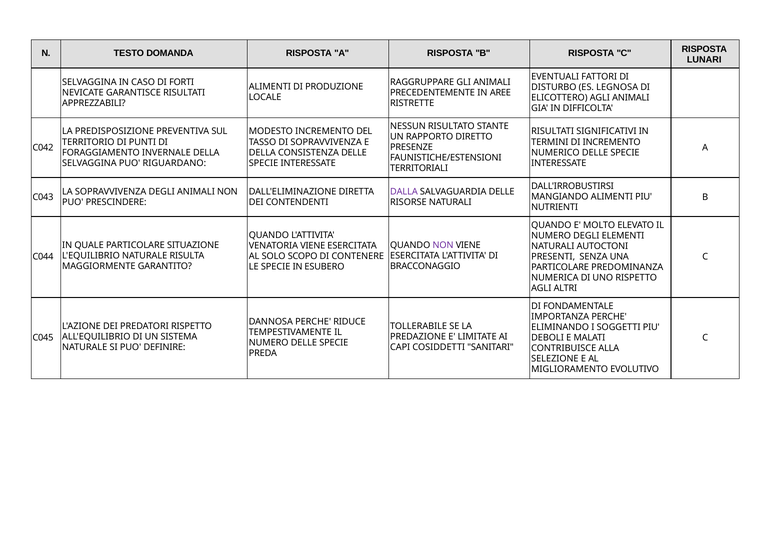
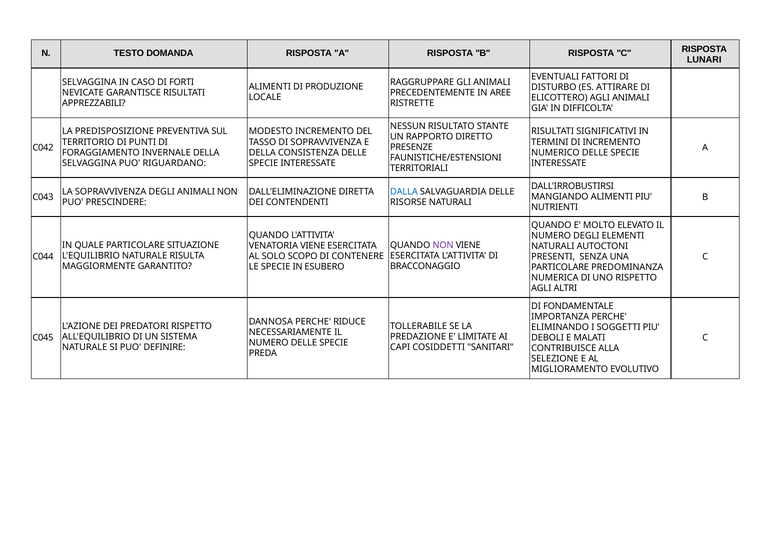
LEGNOSA: LEGNOSA -> ATTIRARE
DALLA colour: purple -> blue
TEMPESTIVAMENTE: TEMPESTIVAMENTE -> NECESSARIAMENTE
